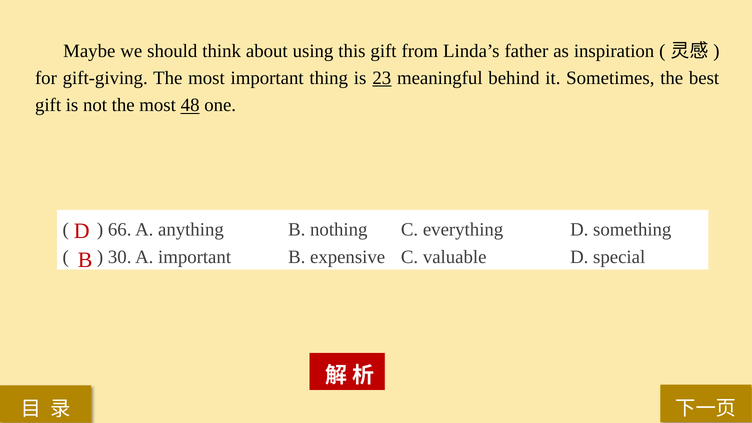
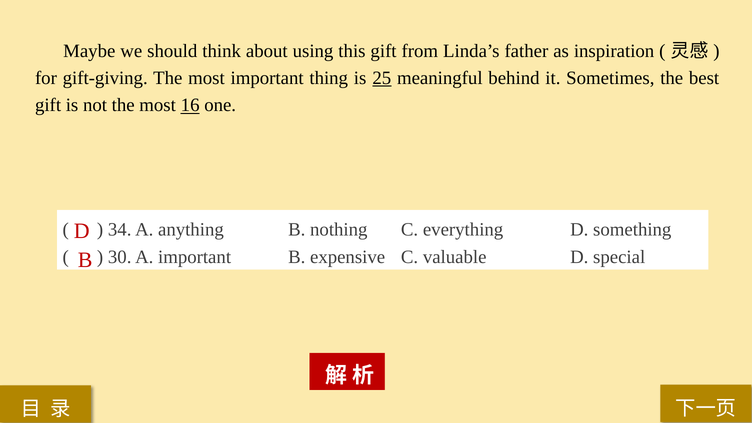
23: 23 -> 25
48: 48 -> 16
66: 66 -> 34
